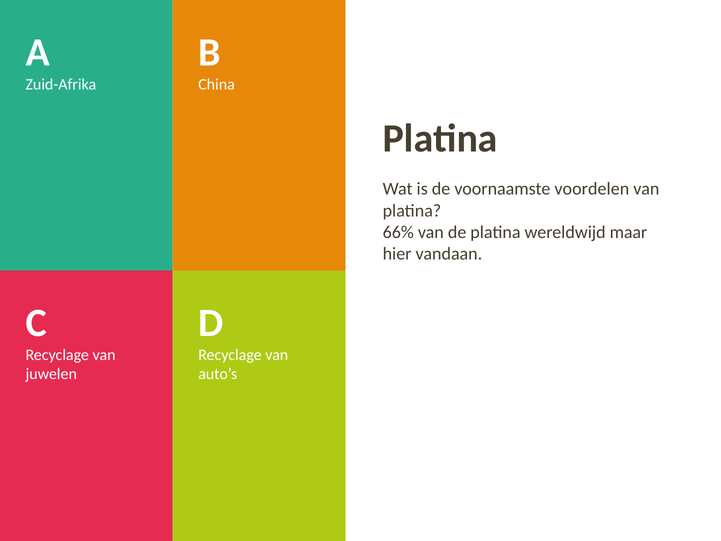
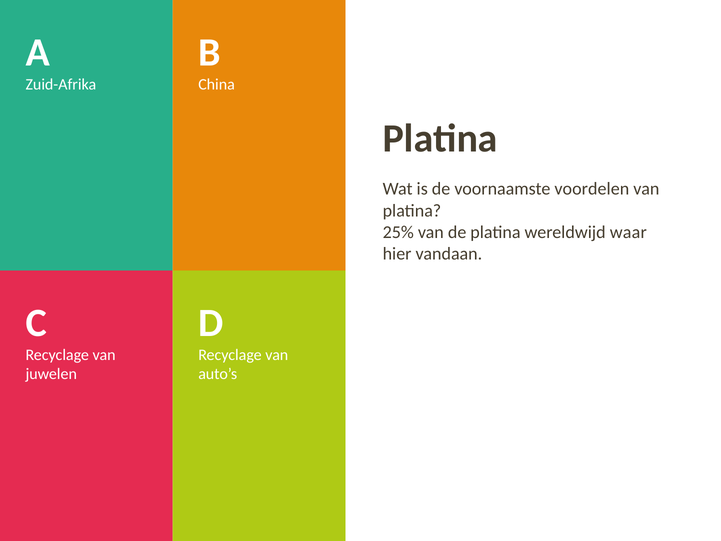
66%: 66% -> 25%
maar: maar -> waar
